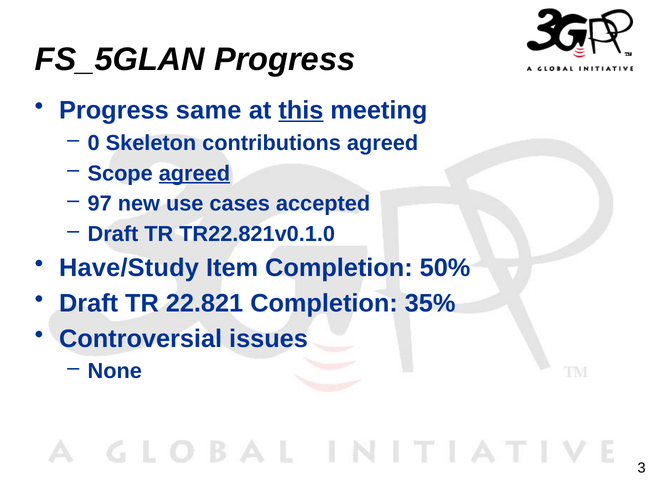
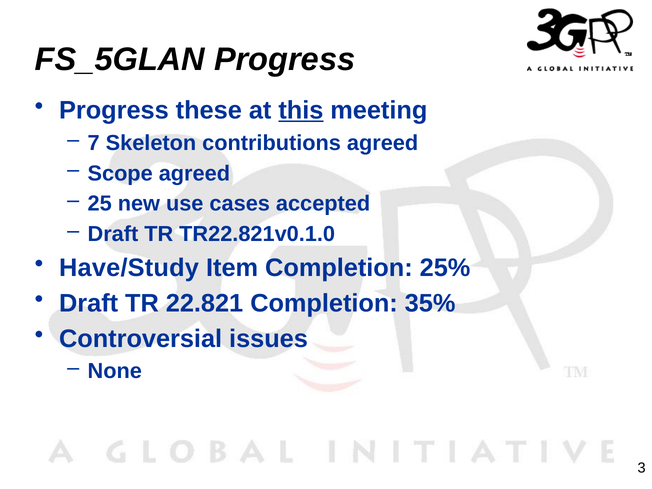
same: same -> these
0: 0 -> 7
agreed at (194, 173) underline: present -> none
97: 97 -> 25
50%: 50% -> 25%
